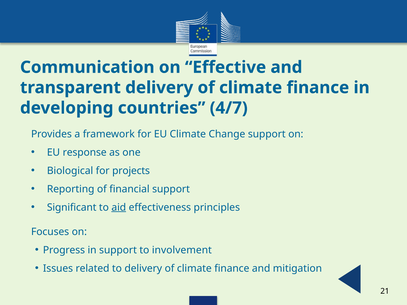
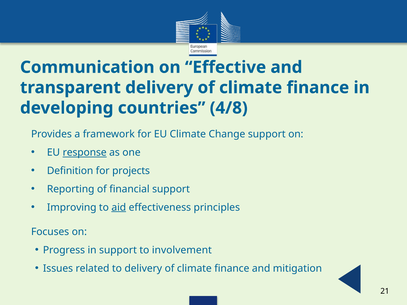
4/7: 4/7 -> 4/8
response underline: none -> present
Biological: Biological -> Definition
Significant: Significant -> Improving
